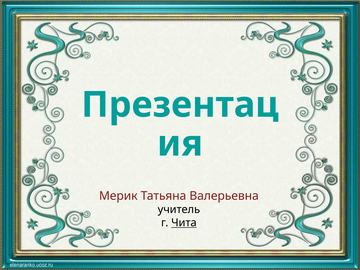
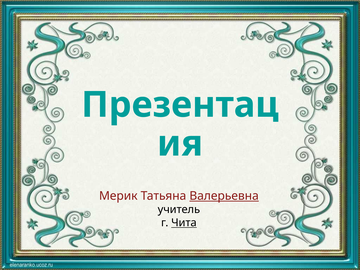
Валерьевна underline: none -> present
